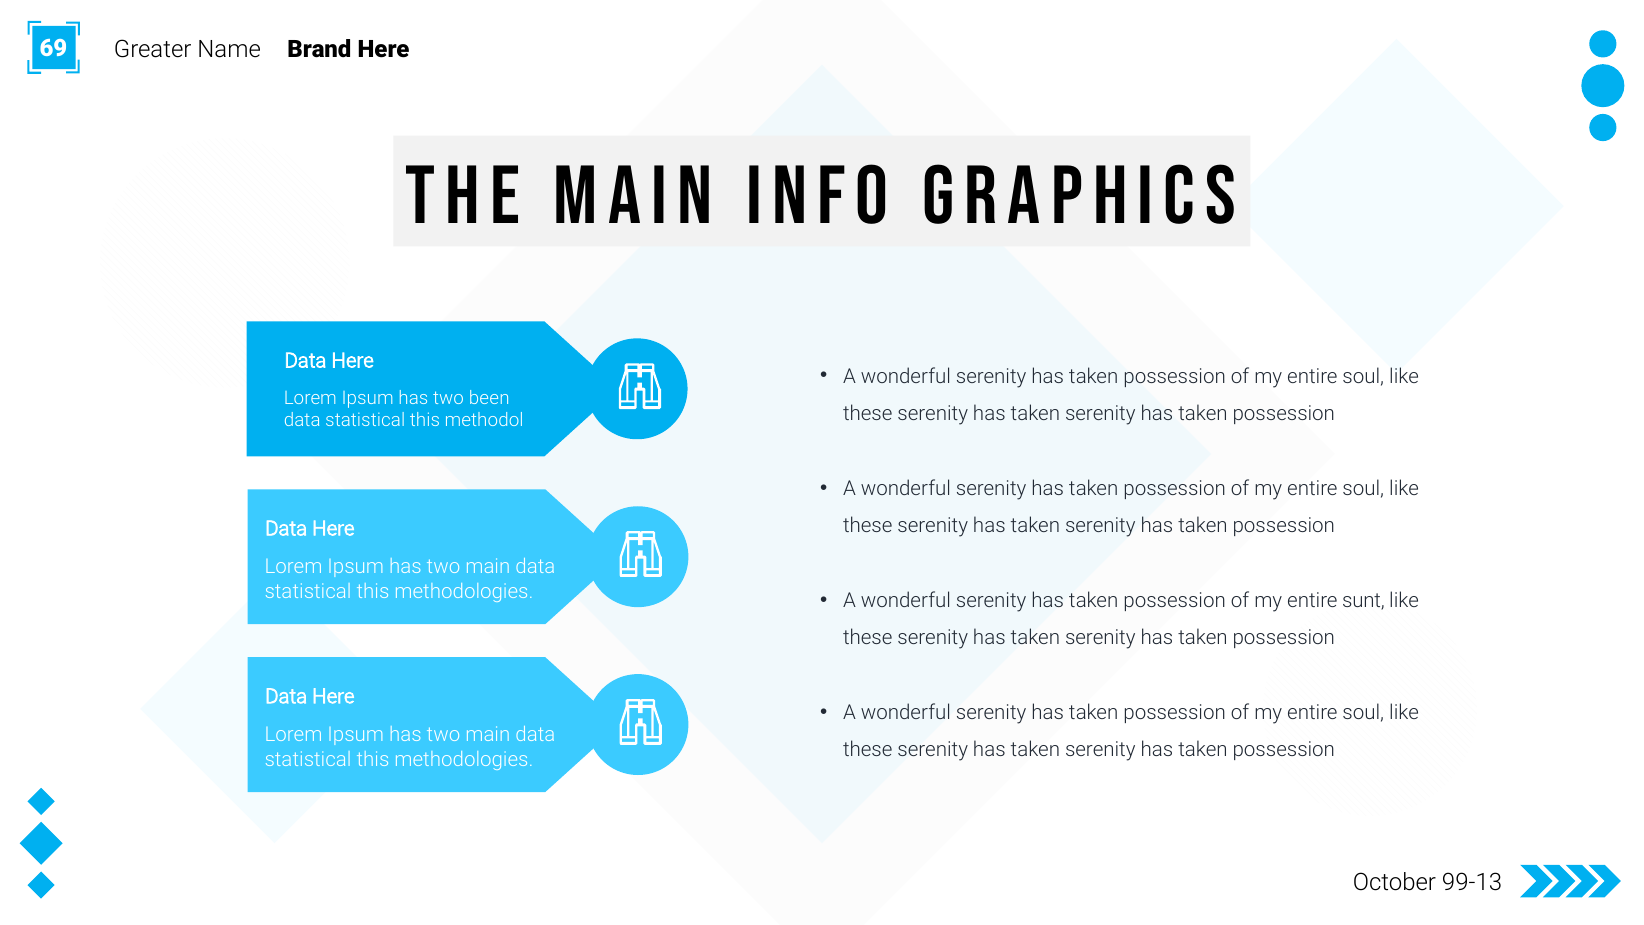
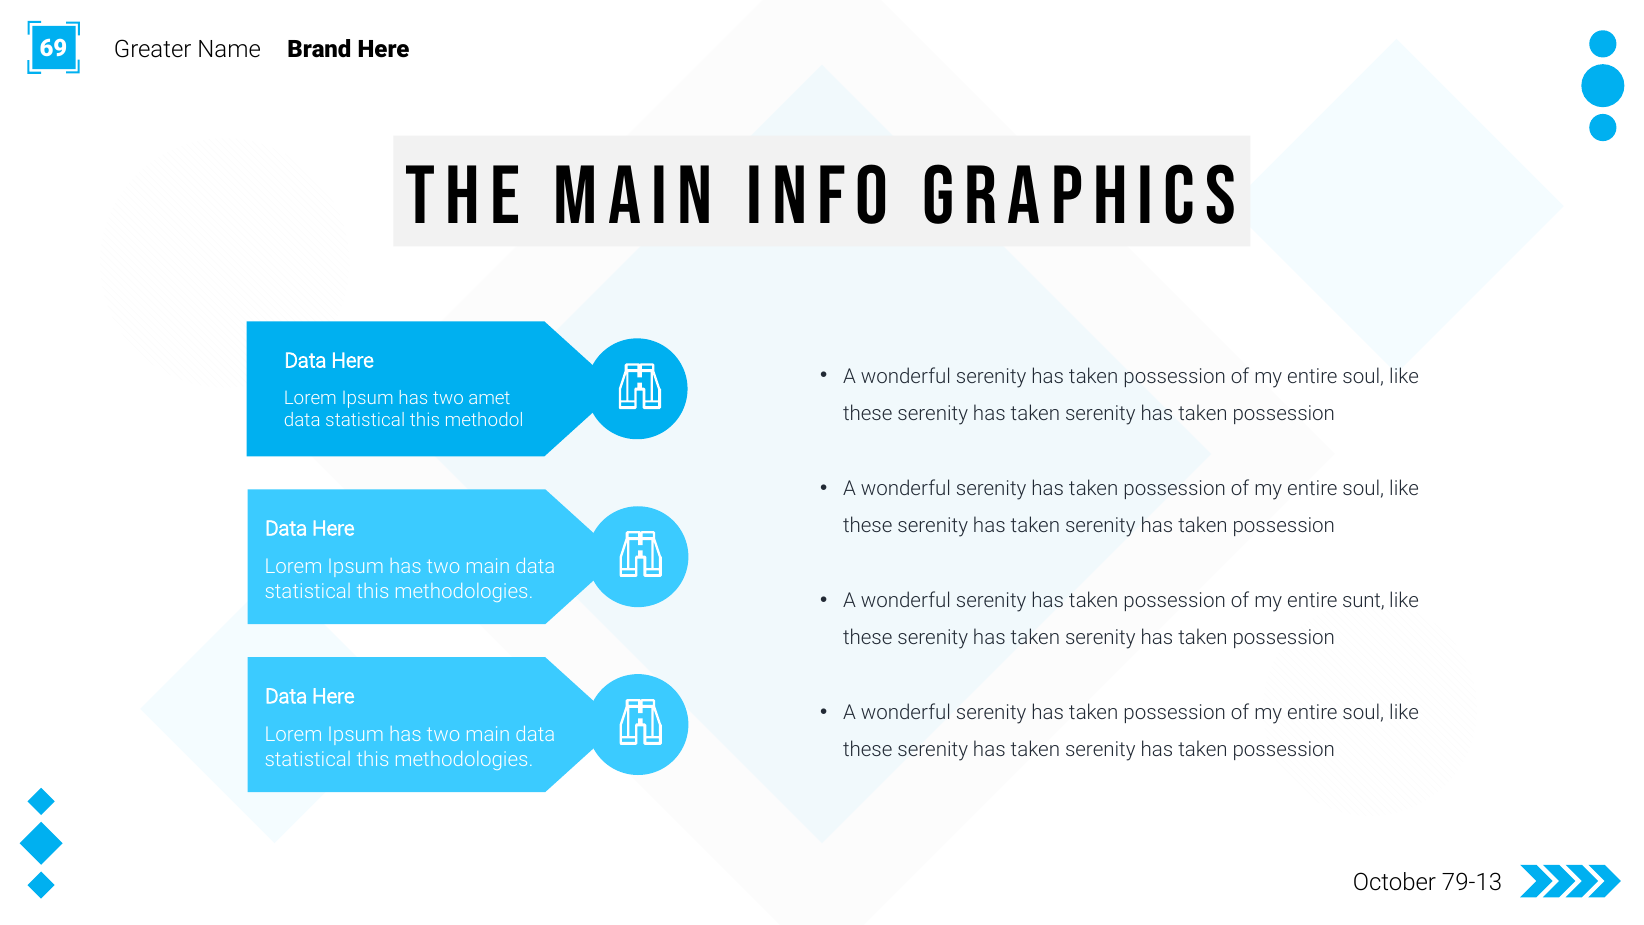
been: been -> amet
99-13: 99-13 -> 79-13
